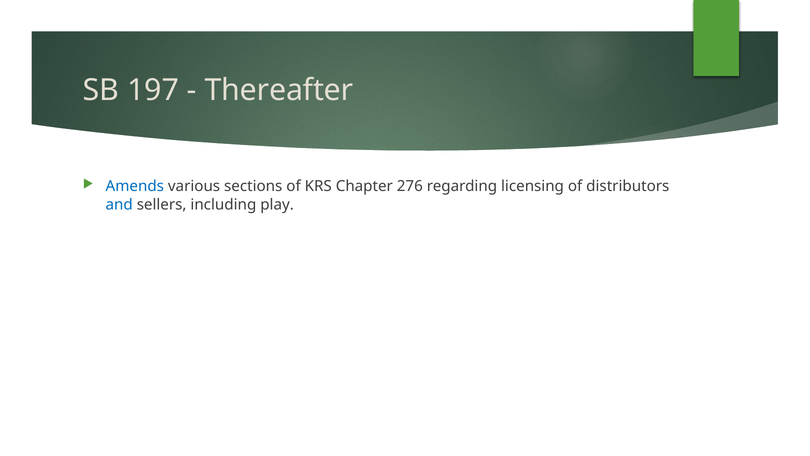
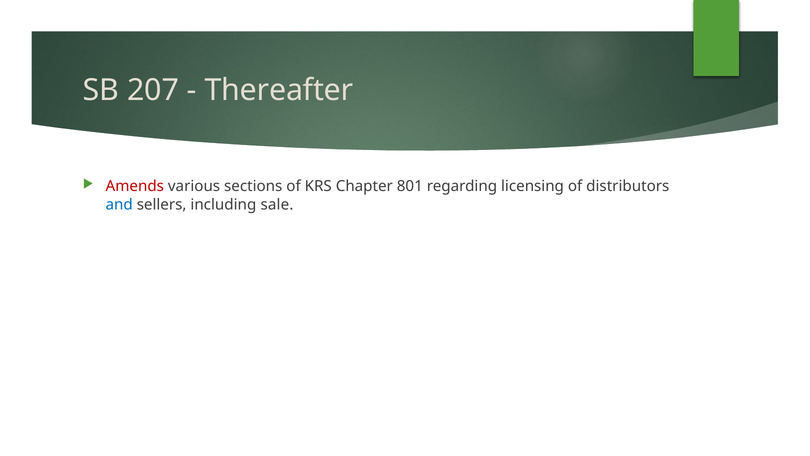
197: 197 -> 207
Amends colour: blue -> red
276: 276 -> 801
play: play -> sale
